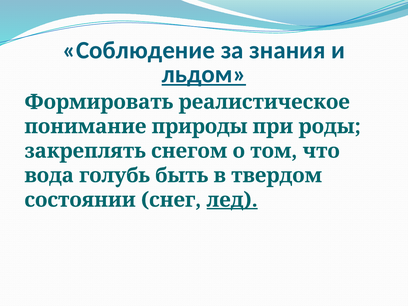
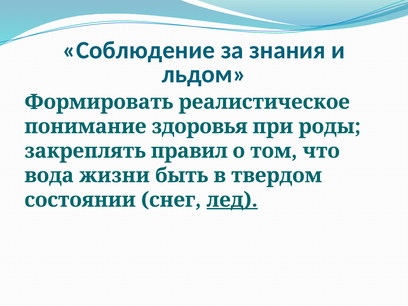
льдом underline: present -> none
природы: природы -> здоровья
снегом: снегом -> правил
голубь: голубь -> жизни
